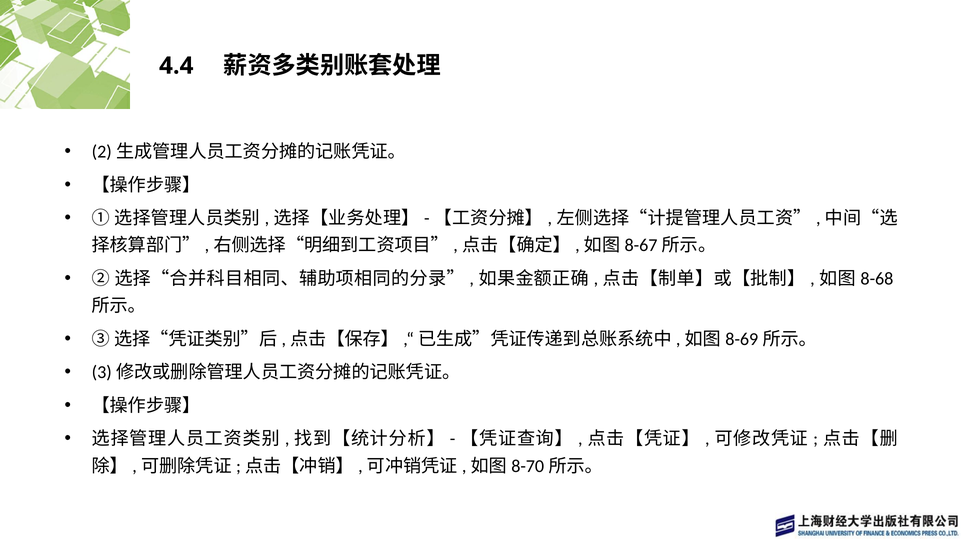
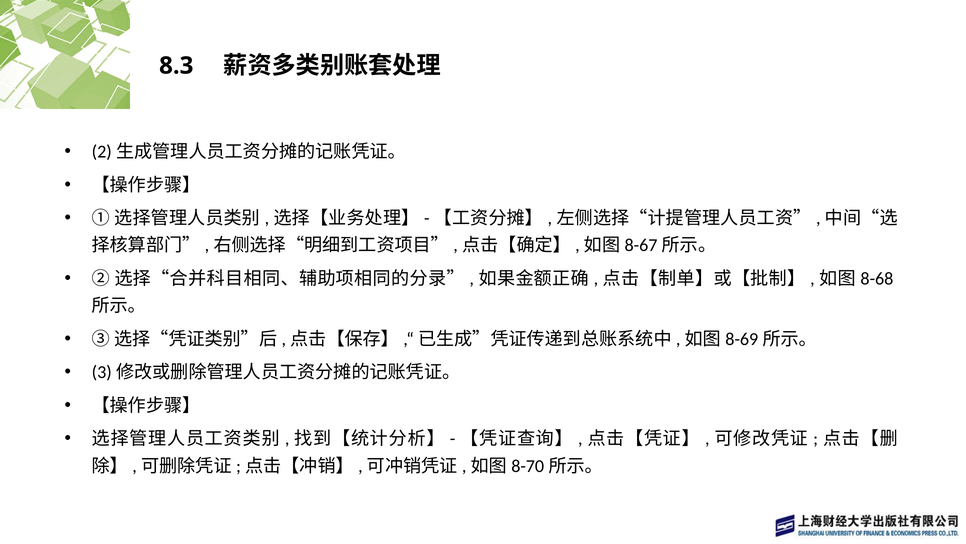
4.4: 4.4 -> 8.3
